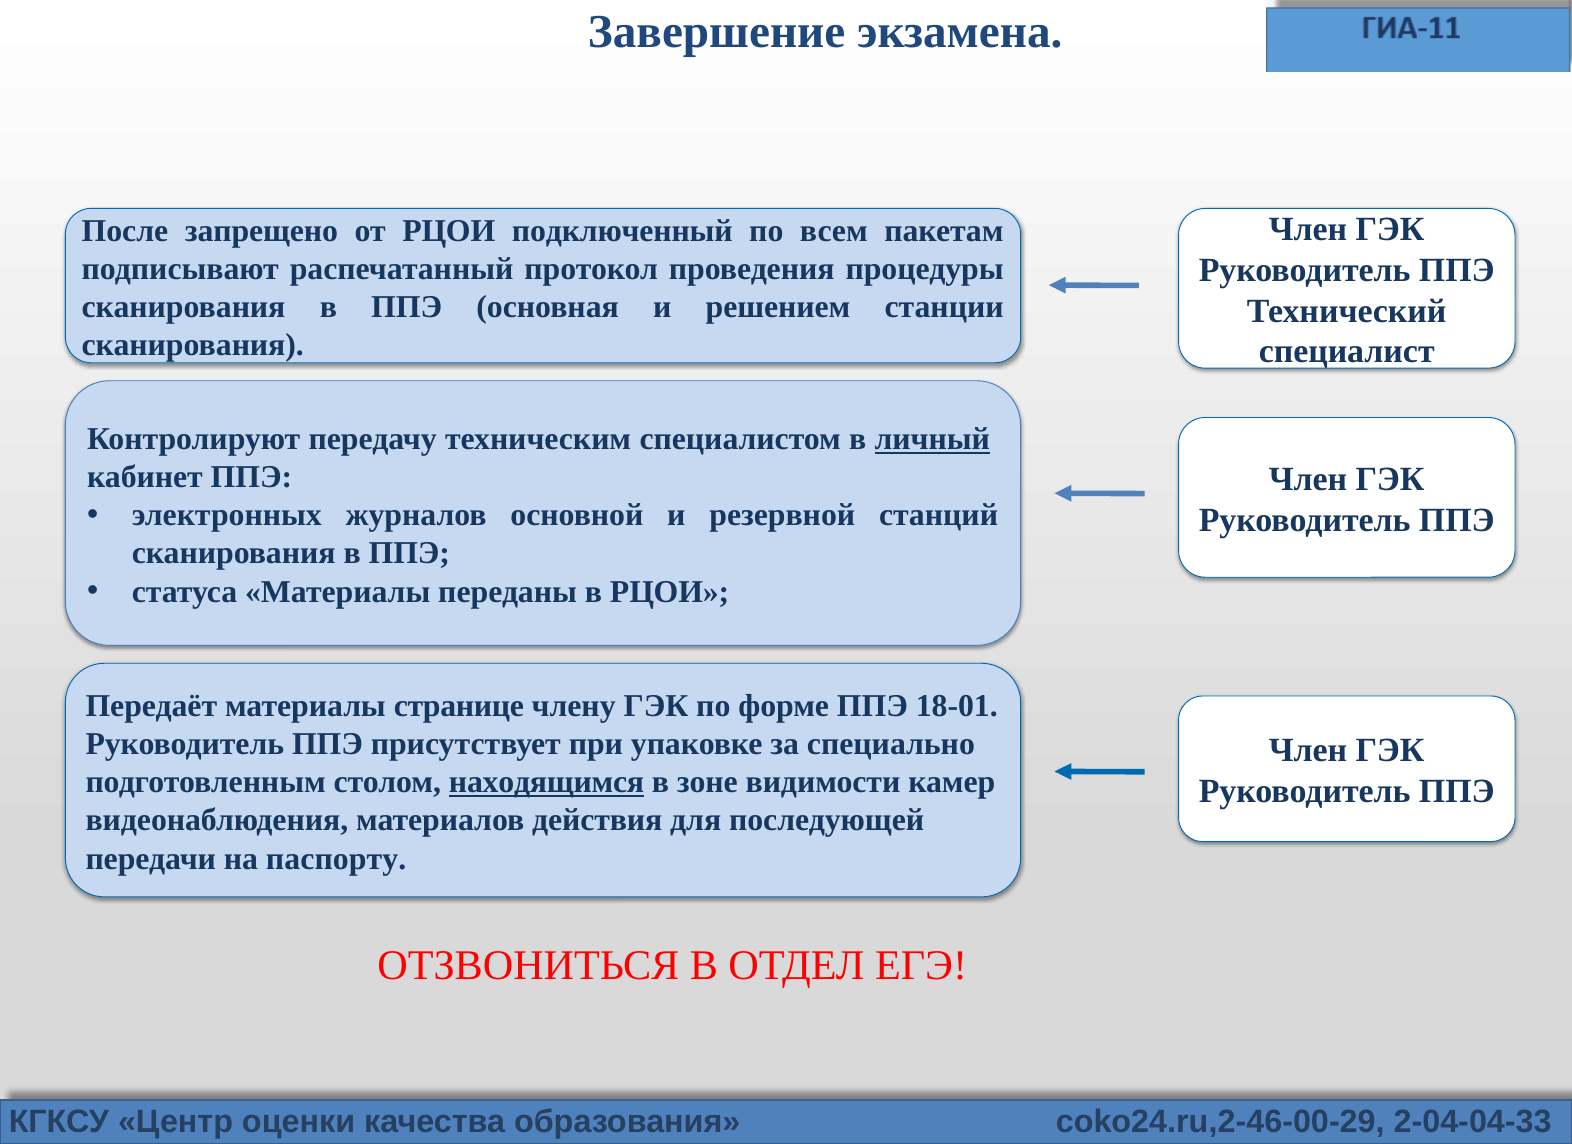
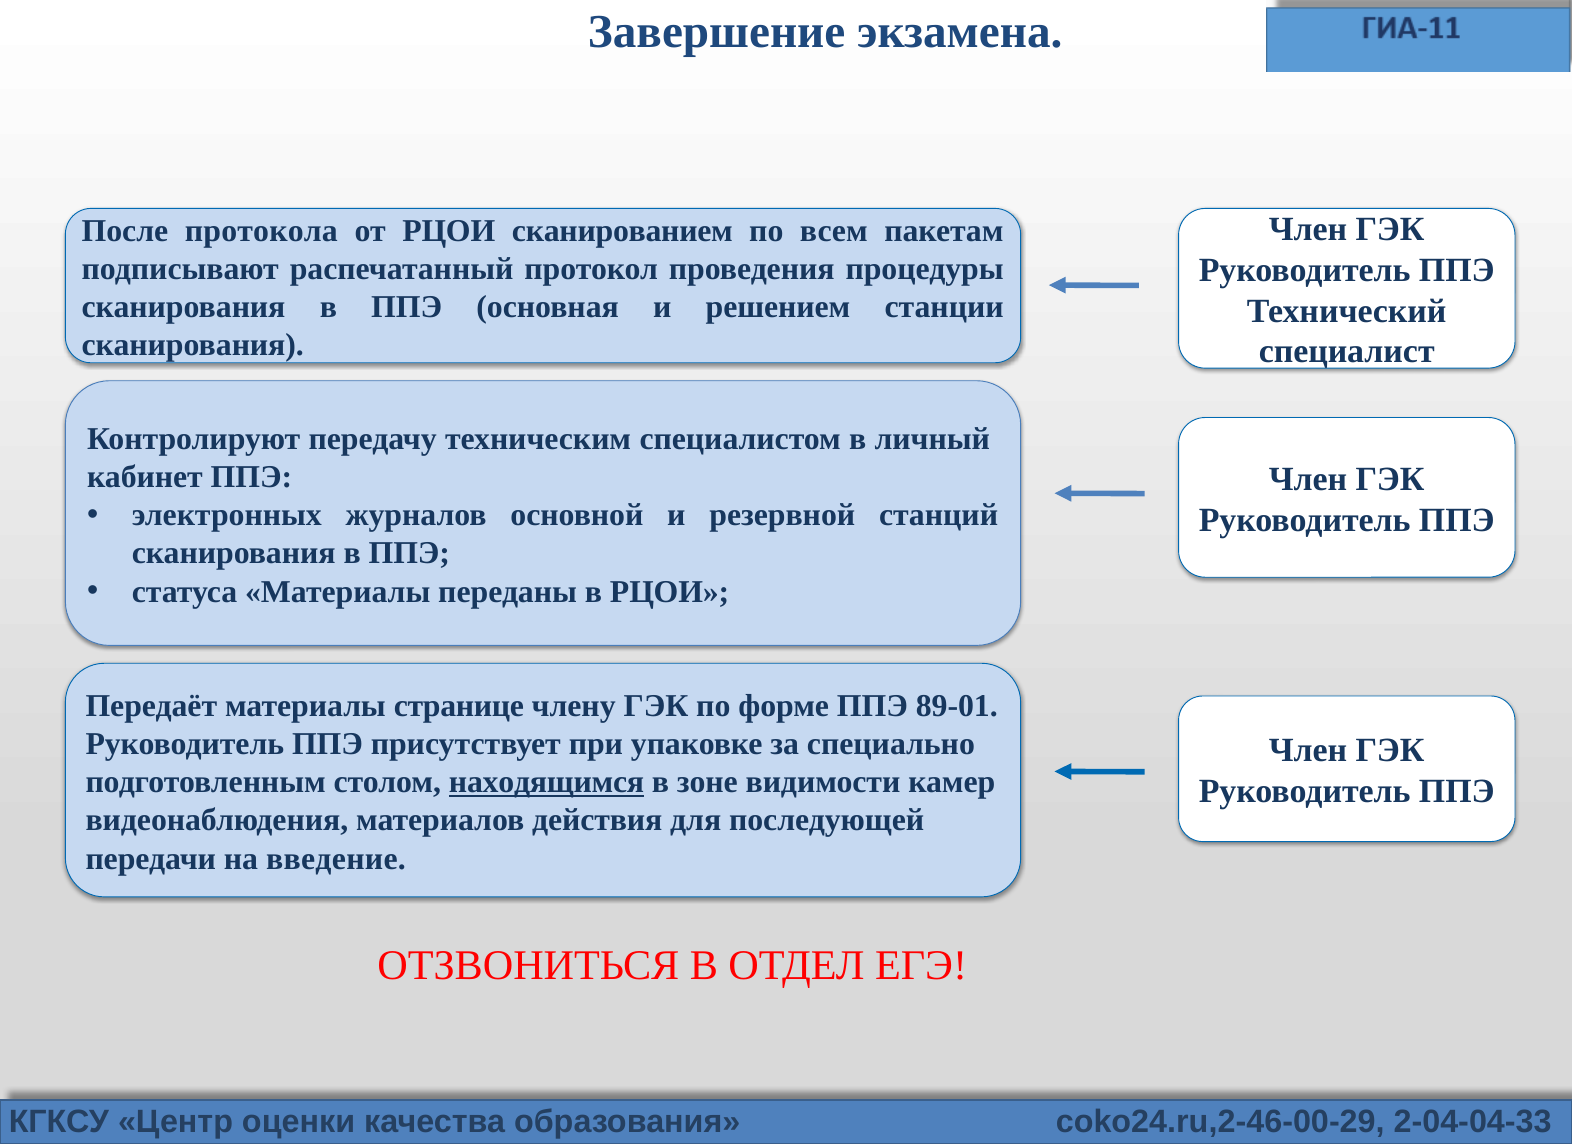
запрещено: запрещено -> протокола
подключенный: подключенный -> сканированием
личный underline: present -> none
18-01: 18-01 -> 89-01
паспорту: паспорту -> введение
